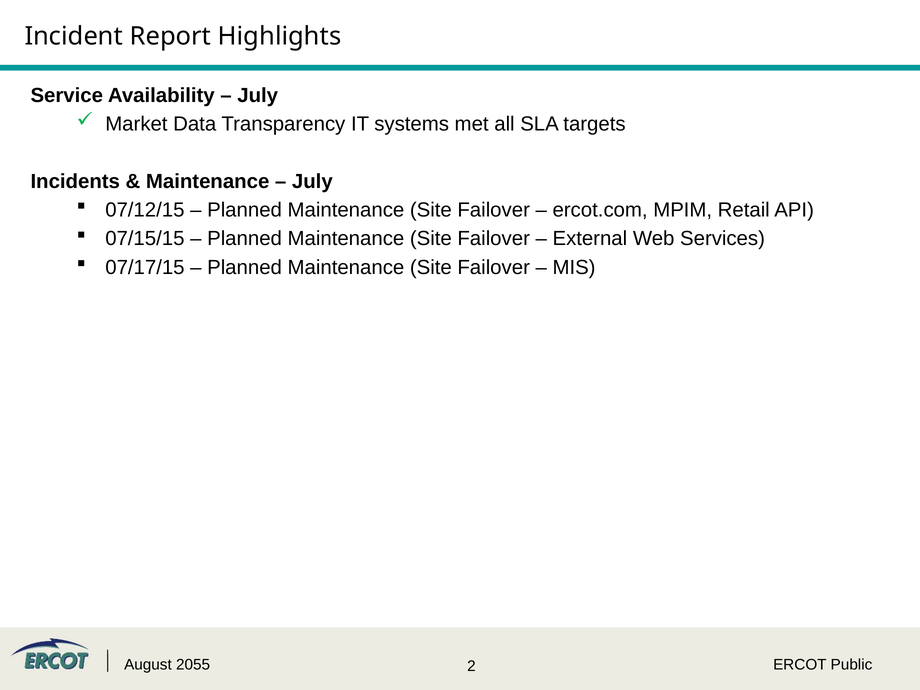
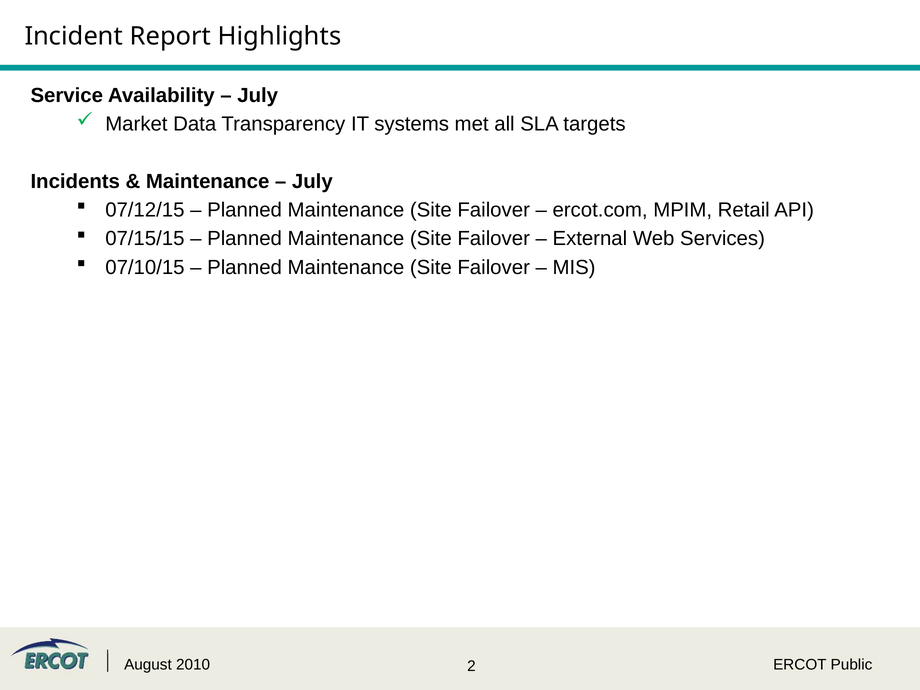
07/17/15: 07/17/15 -> 07/10/15
2055: 2055 -> 2010
